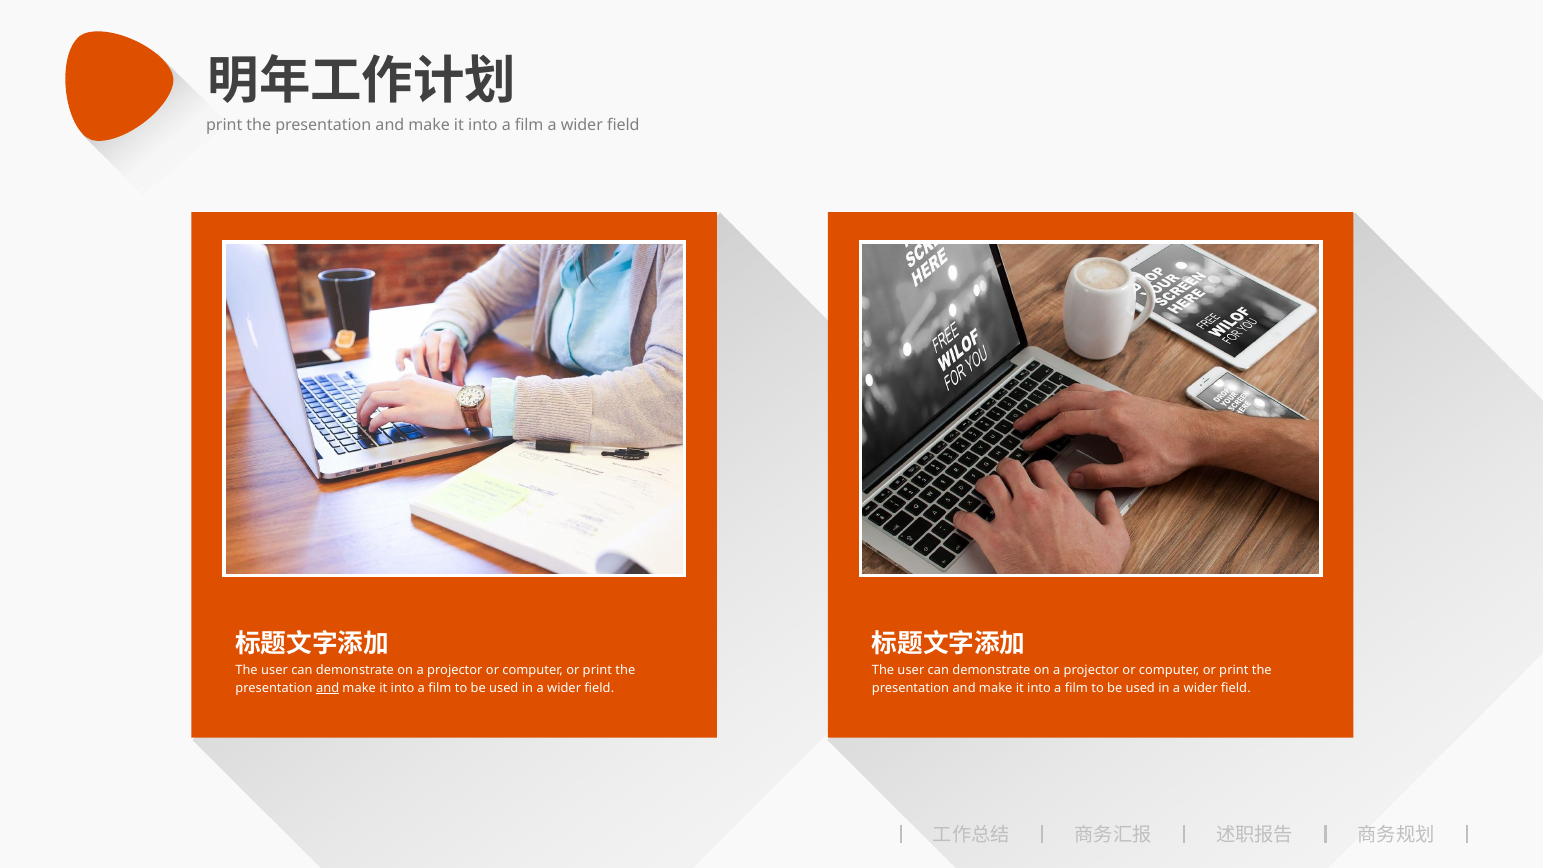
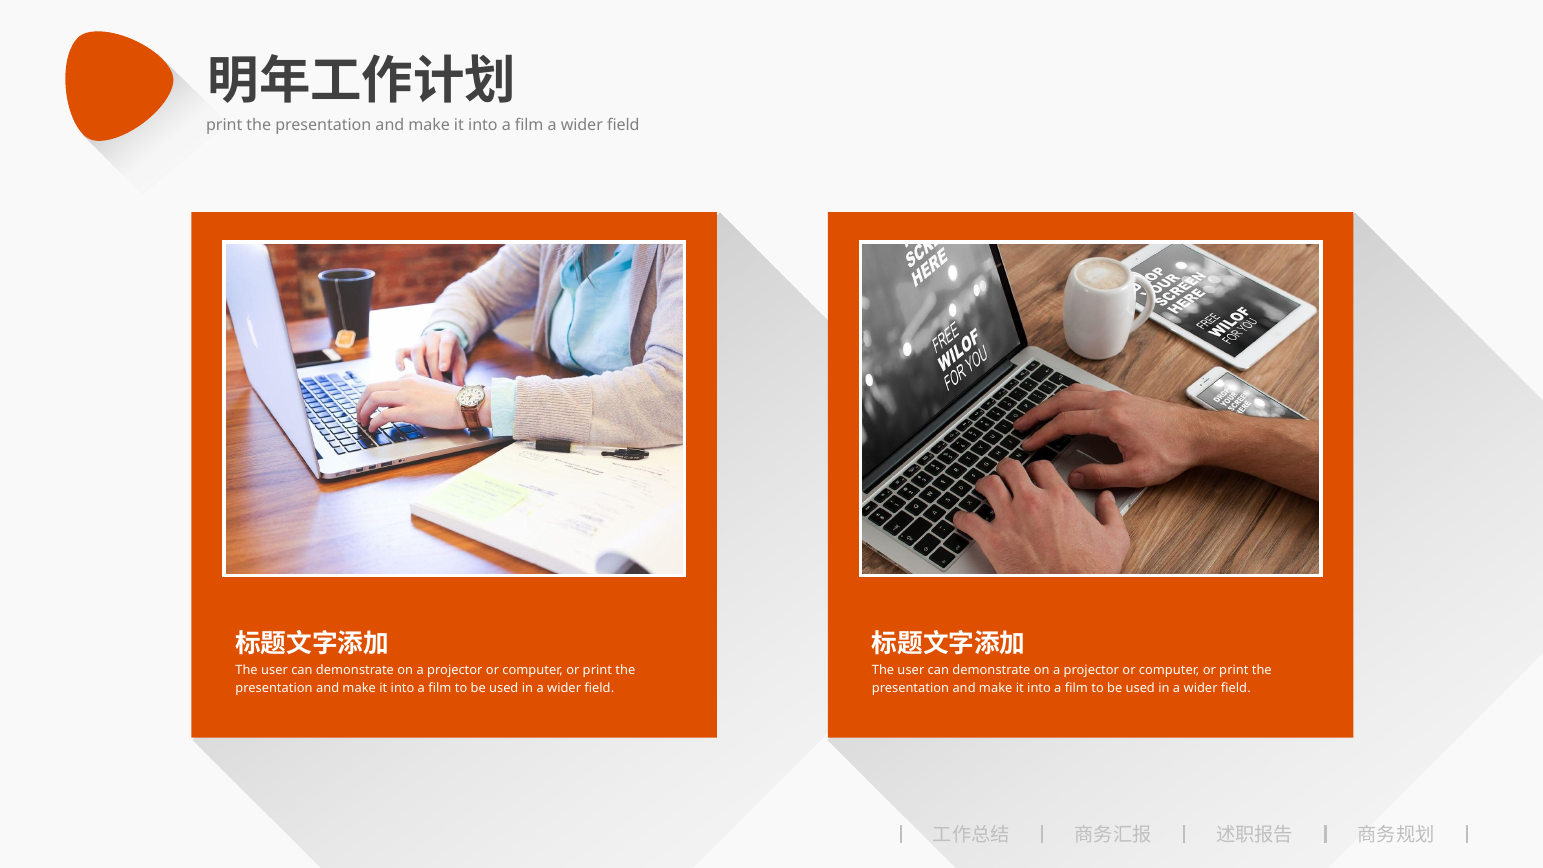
and at (328, 688) underline: present -> none
